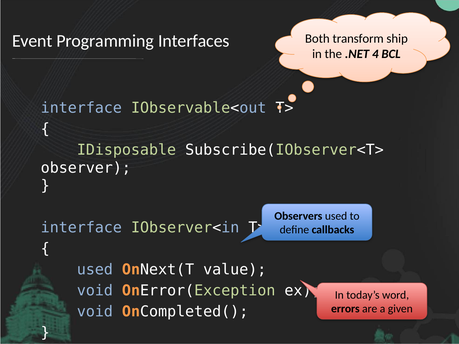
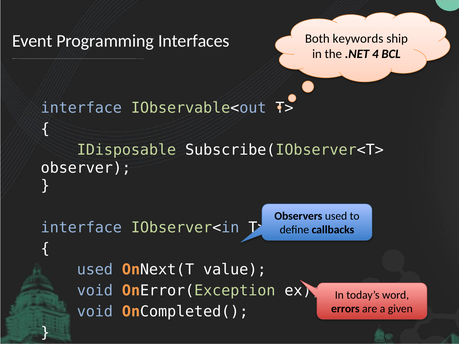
transform: transform -> keywords
